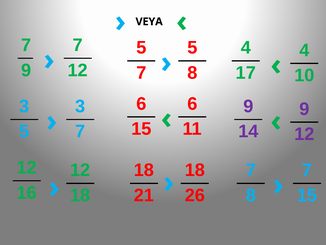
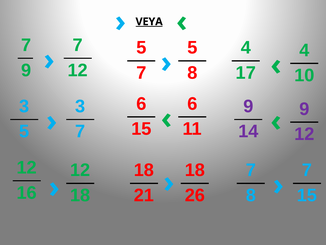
VEYA underline: none -> present
